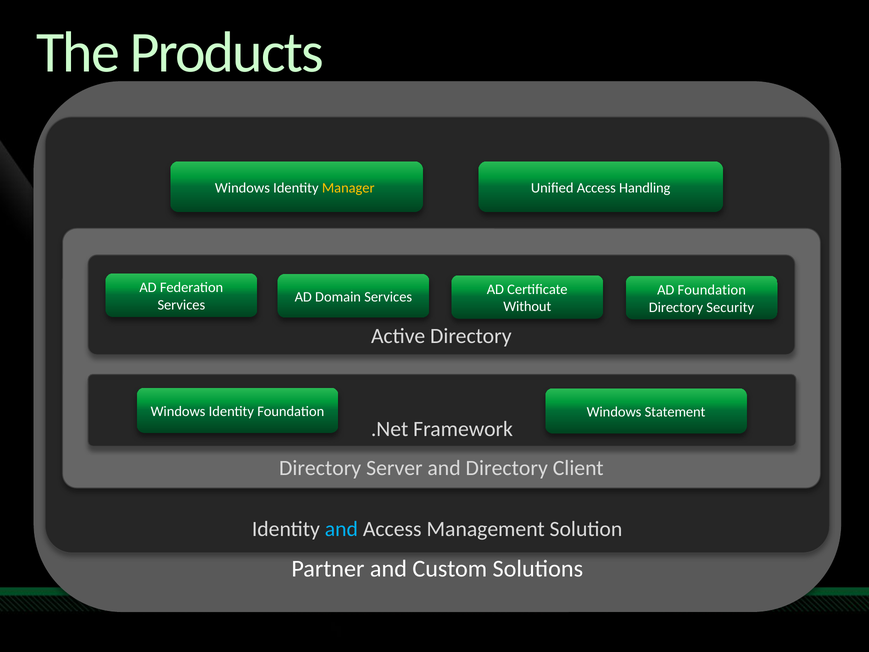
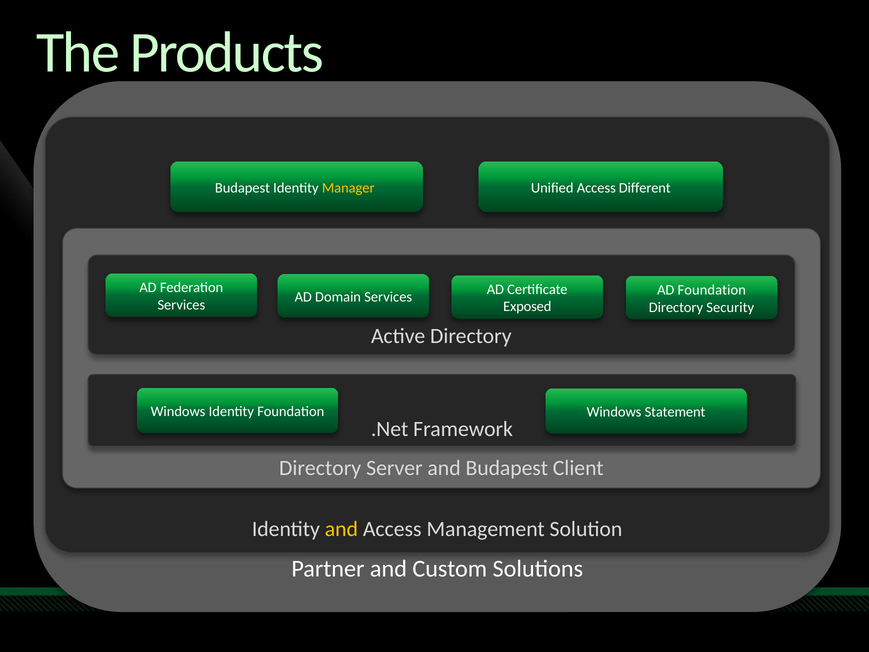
Windows at (242, 188): Windows -> Budapest
Handling: Handling -> Different
Without: Without -> Exposed
and Directory: Directory -> Budapest
and at (341, 529) colour: light blue -> yellow
